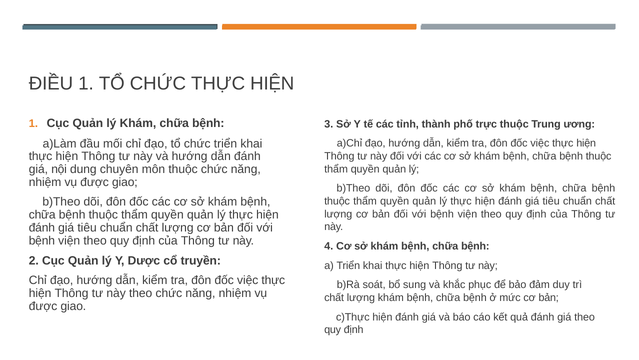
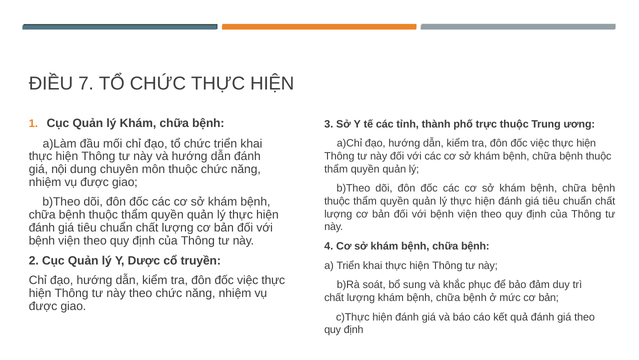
ĐIỀU 1: 1 -> 7
